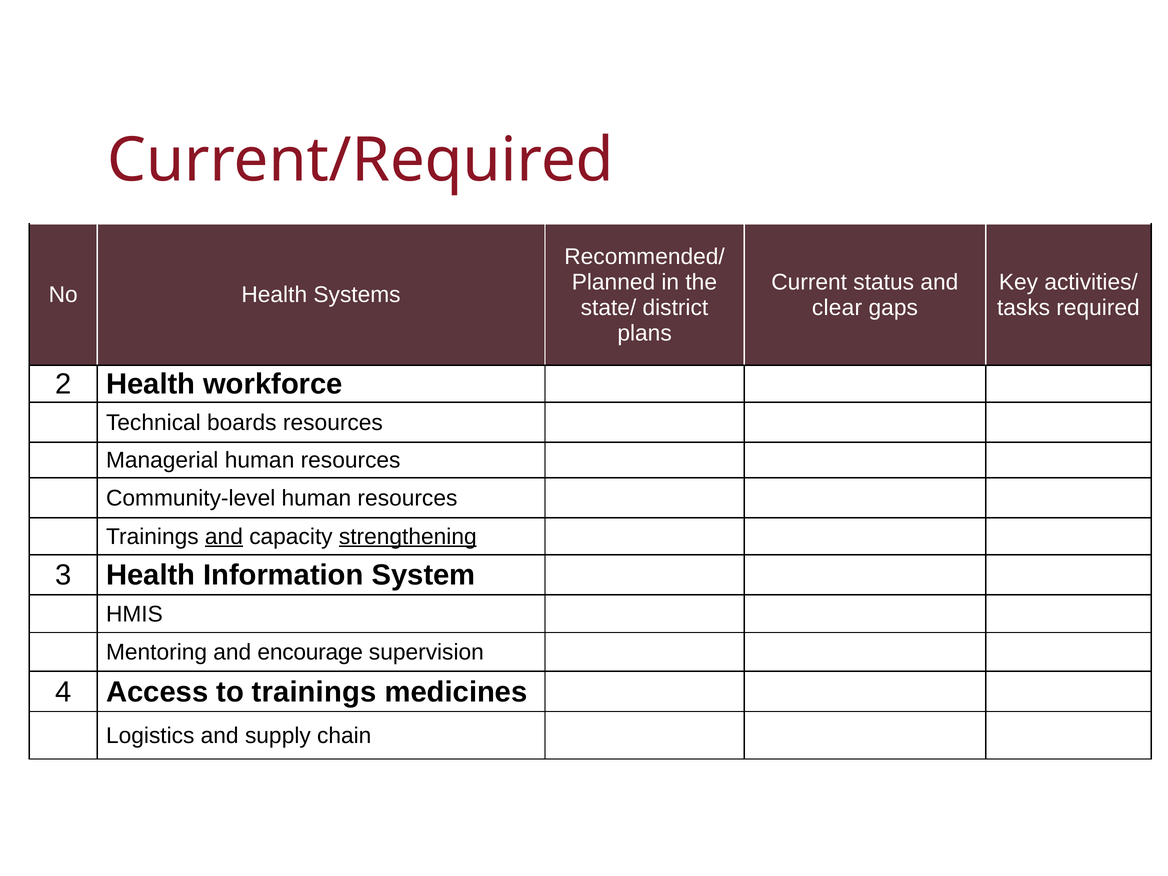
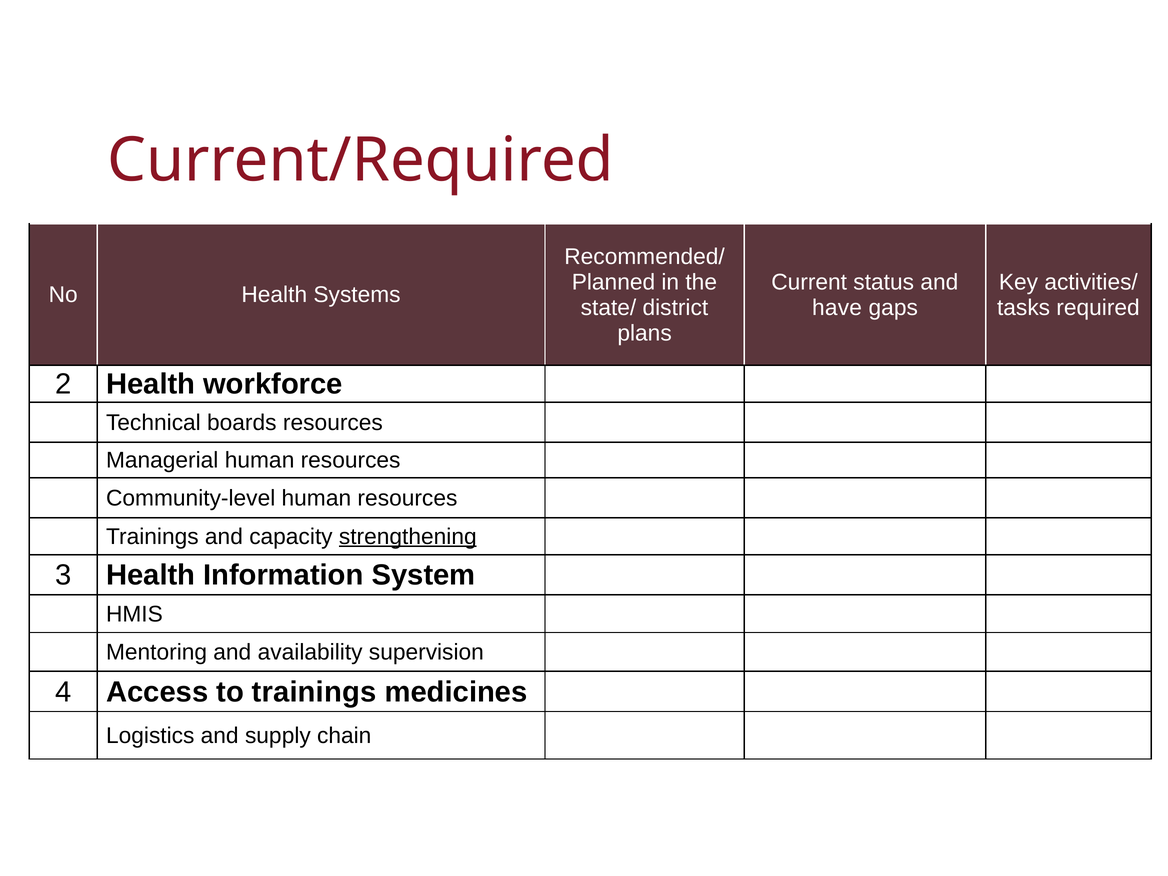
clear: clear -> have
and at (224, 537) underline: present -> none
encourage: encourage -> availability
